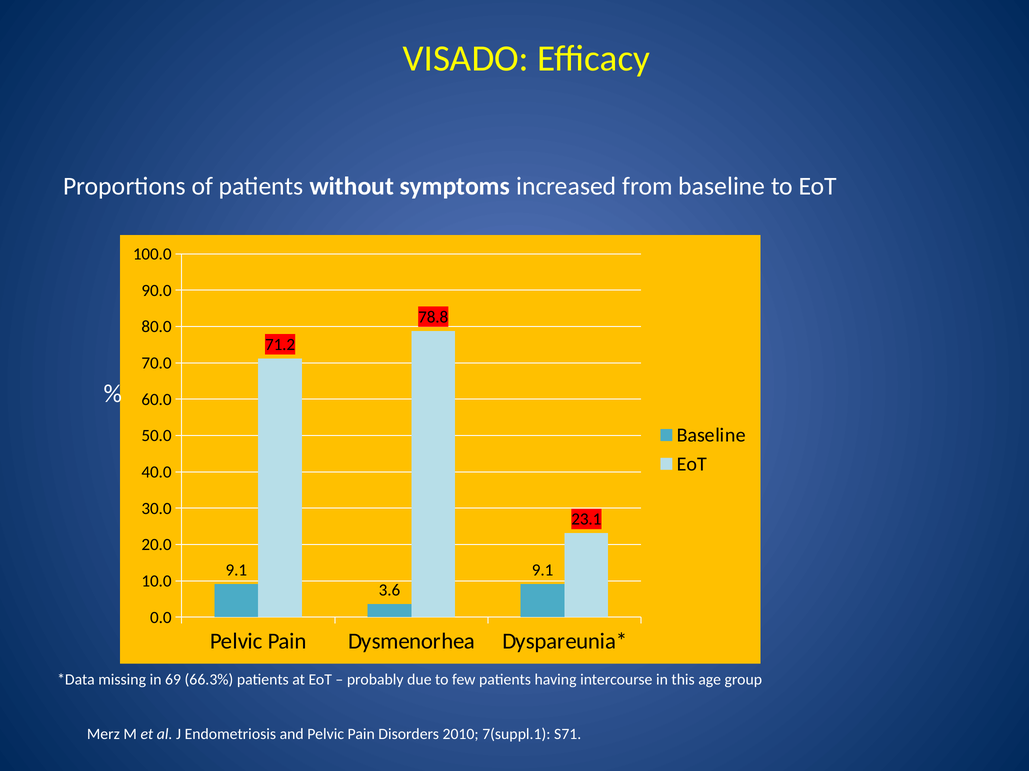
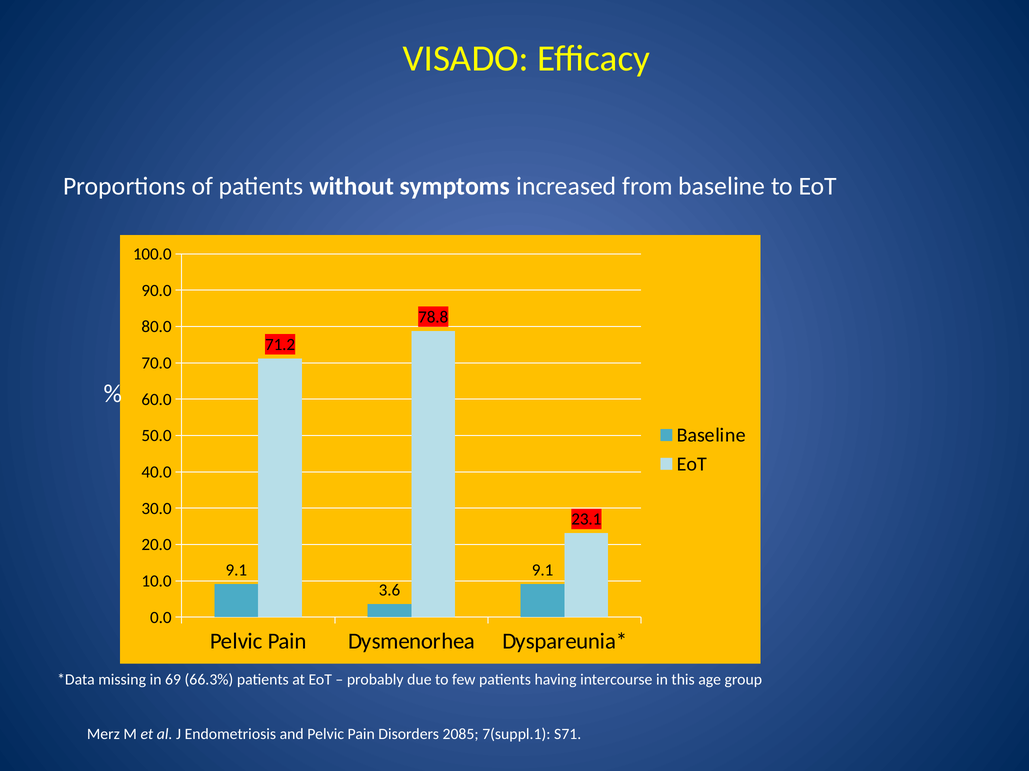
2010: 2010 -> 2085
